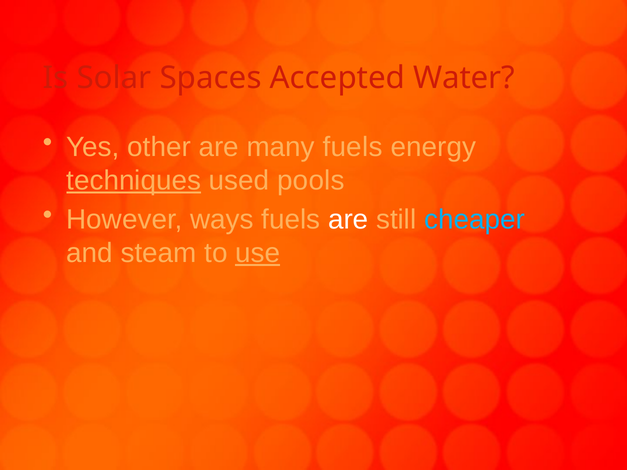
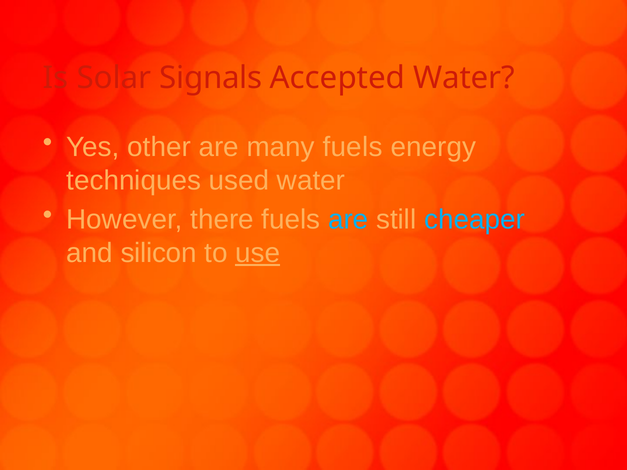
Spaces: Spaces -> Signals
techniques underline: present -> none
used pools: pools -> water
ways: ways -> there
are at (348, 220) colour: white -> light blue
steam: steam -> silicon
